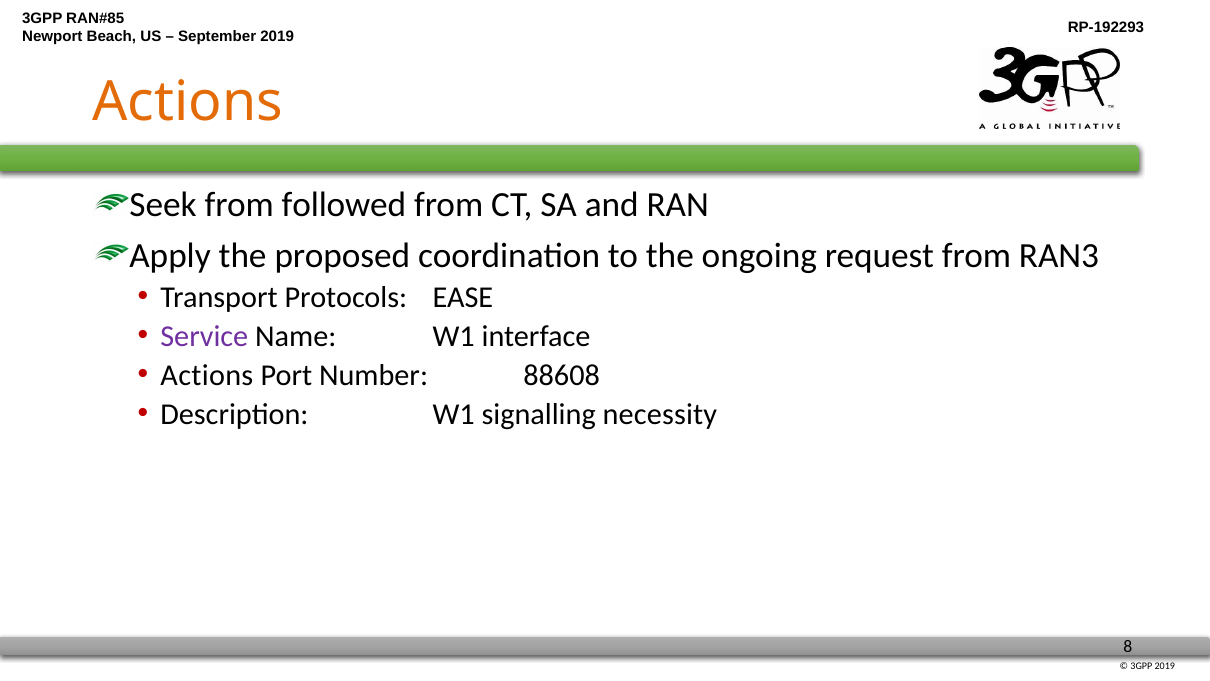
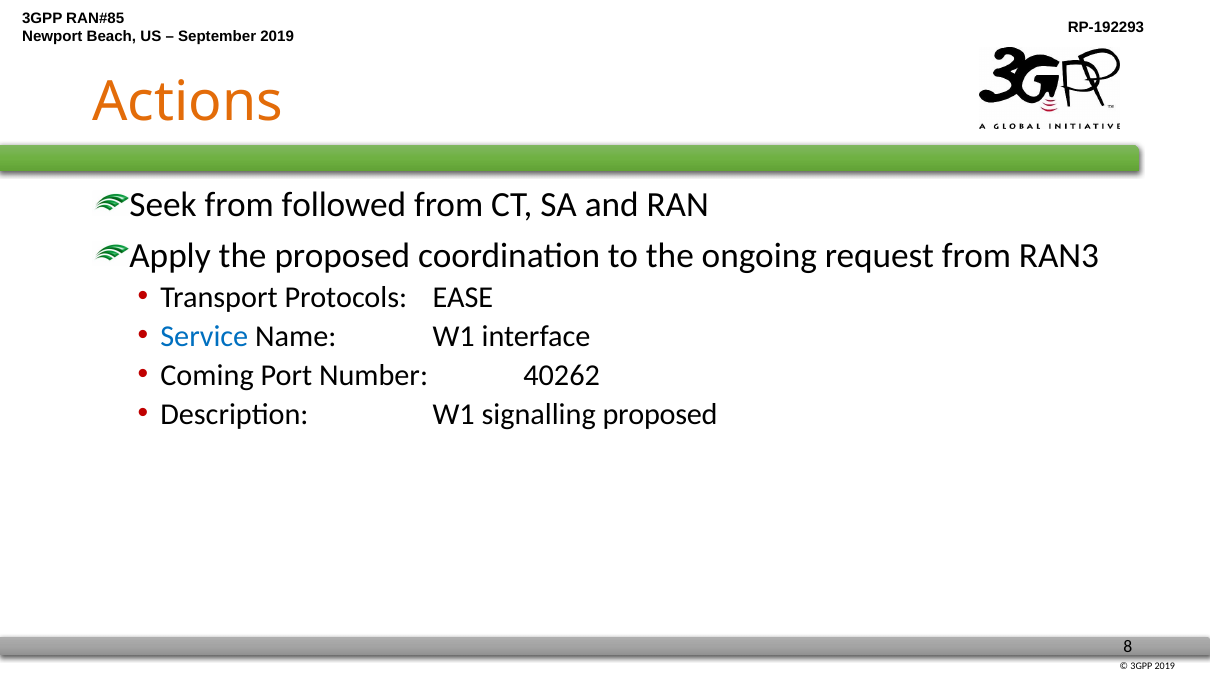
Service colour: purple -> blue
Actions at (207, 375): Actions -> Coming
88608: 88608 -> 40262
signalling necessity: necessity -> proposed
